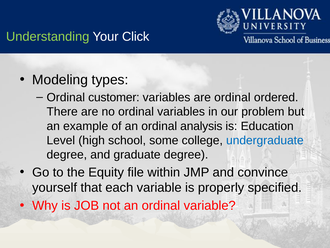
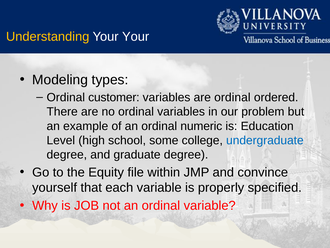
Understanding colour: light green -> yellow
Your Click: Click -> Your
analysis: analysis -> numeric
